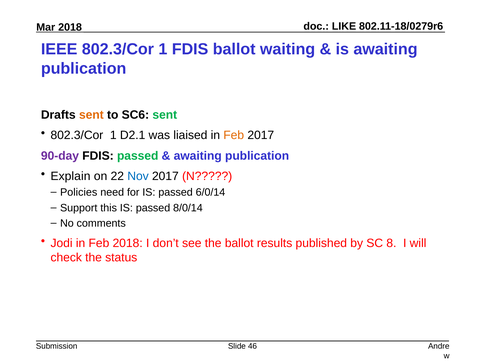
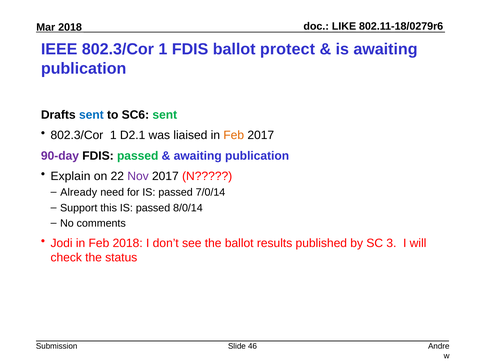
waiting: waiting -> protect
sent at (91, 115) colour: orange -> blue
Nov colour: blue -> purple
Policies: Policies -> Already
6/0/14: 6/0/14 -> 7/0/14
8: 8 -> 3
